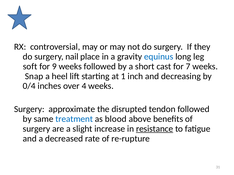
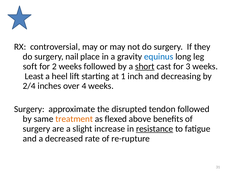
9: 9 -> 2
short underline: none -> present
7: 7 -> 3
Snap: Snap -> Least
0/4: 0/4 -> 2/4
treatment colour: blue -> orange
blood: blood -> flexed
